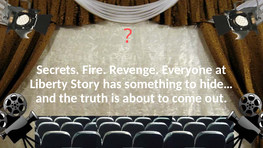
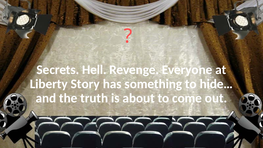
Fire: Fire -> Hell
